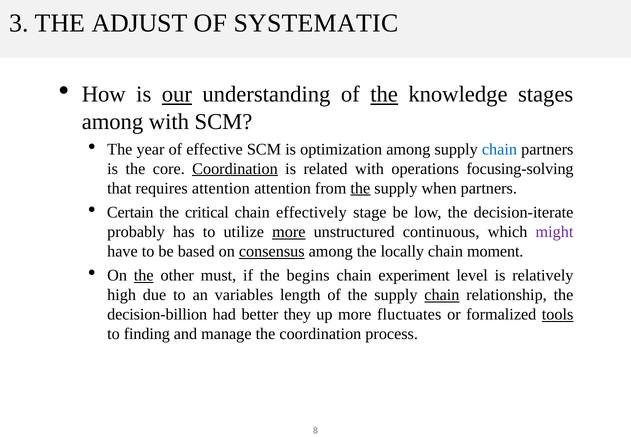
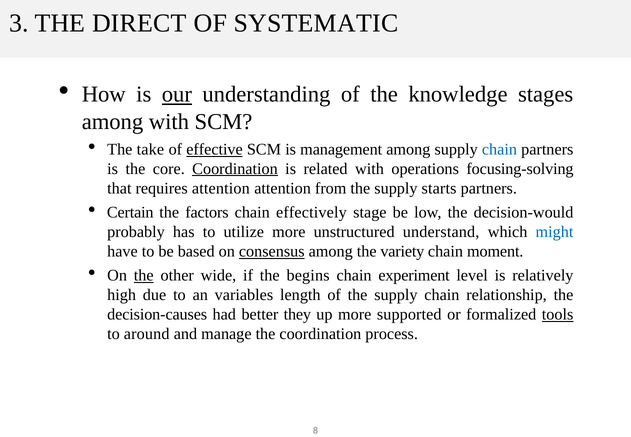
ADJUST: ADJUST -> DIRECT
the at (384, 94) underline: present -> none
year: year -> take
effective underline: none -> present
optimization: optimization -> management
the at (360, 188) underline: present -> none
when: when -> starts
critical: critical -> factors
decision-iterate: decision-iterate -> decision-would
more at (289, 232) underline: present -> none
continuous: continuous -> understand
might colour: purple -> blue
locally: locally -> variety
must: must -> wide
chain at (442, 295) underline: present -> none
decision-billion: decision-billion -> decision-causes
fluctuates: fluctuates -> supported
finding: finding -> around
